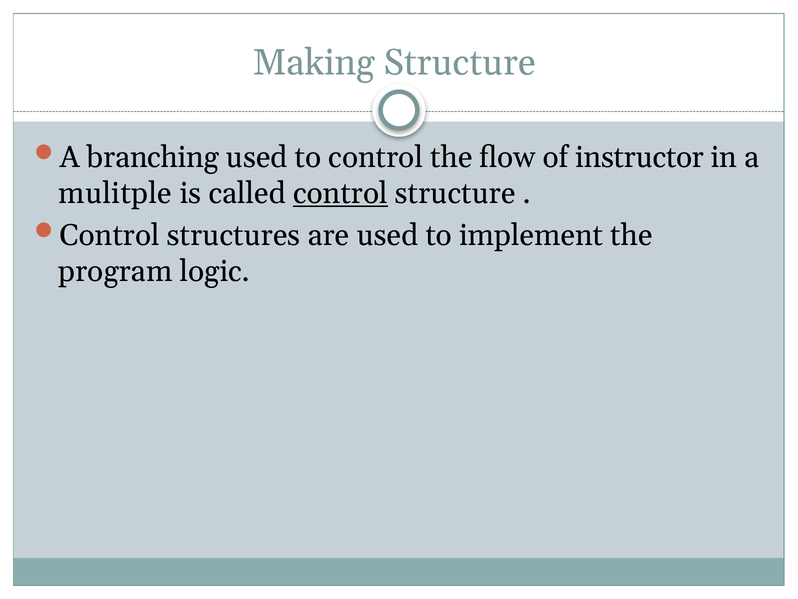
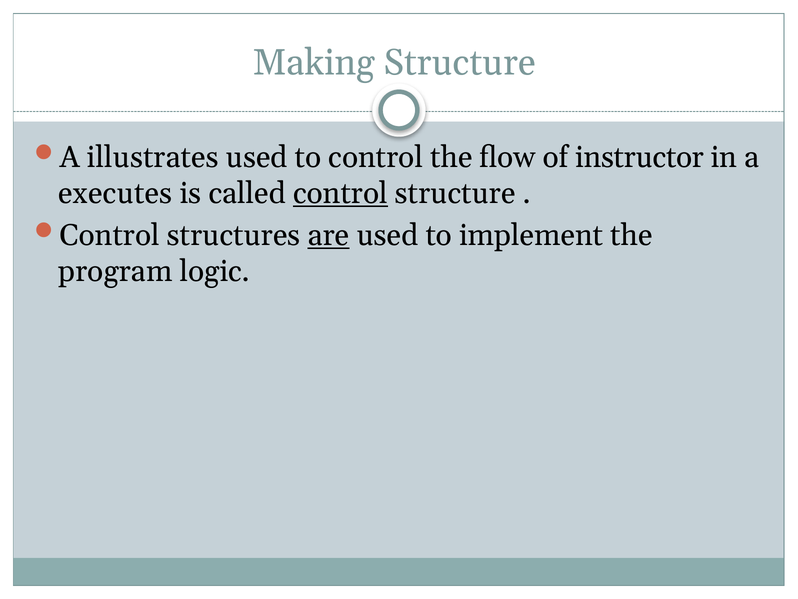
branching: branching -> illustrates
mulitple: mulitple -> executes
are underline: none -> present
